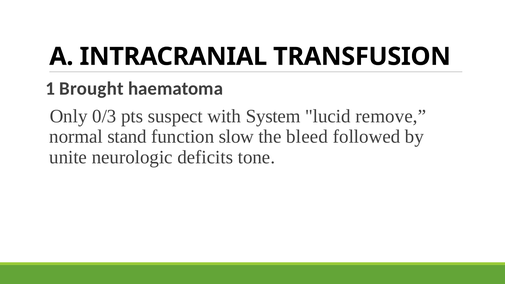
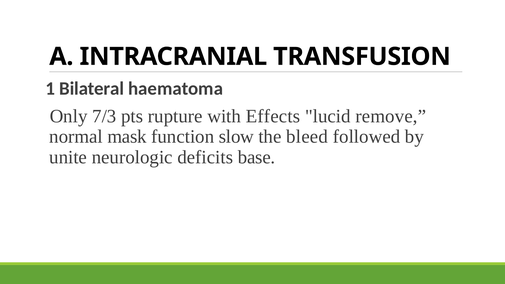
Brought: Brought -> Bilateral
0/3: 0/3 -> 7/3
suspect: suspect -> rupture
System: System -> Effects
stand: stand -> mask
tone: tone -> base
